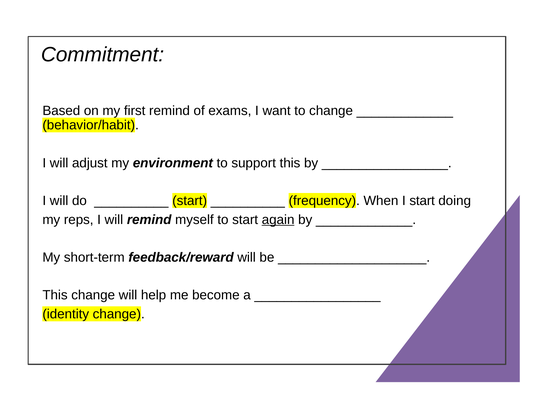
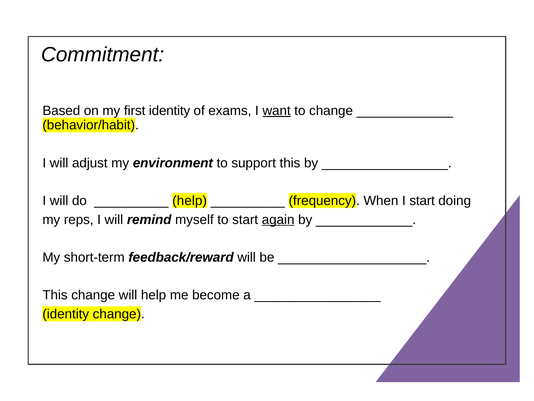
first remind: remind -> identity
want underline: none -> present
start at (190, 201): start -> help
